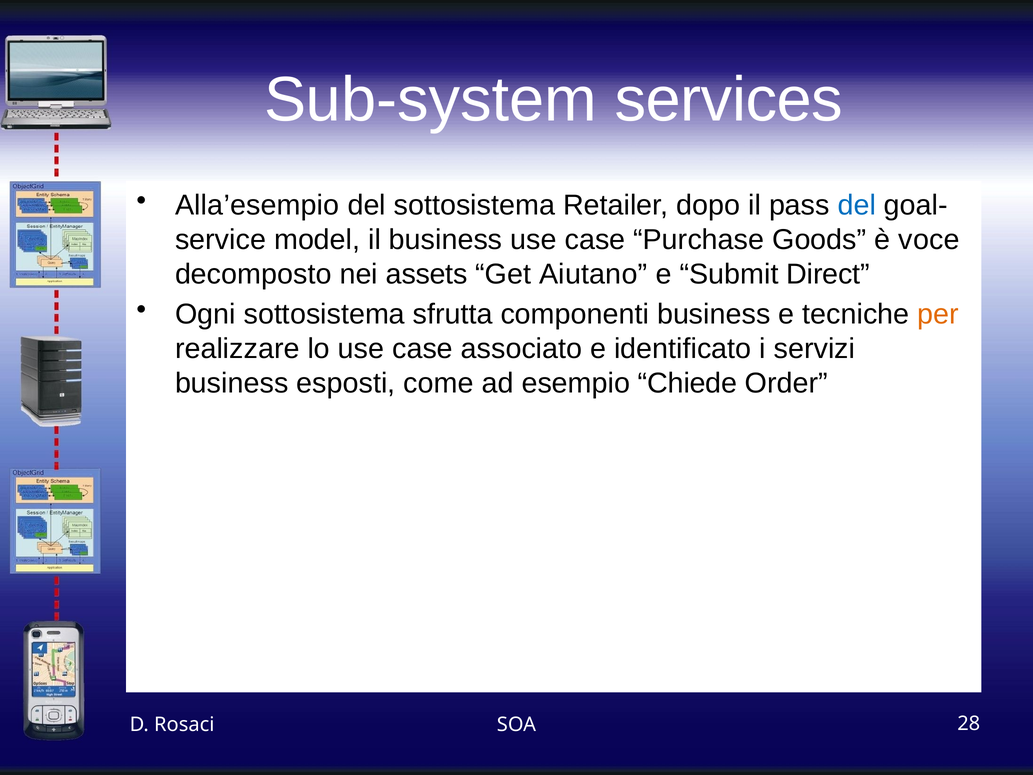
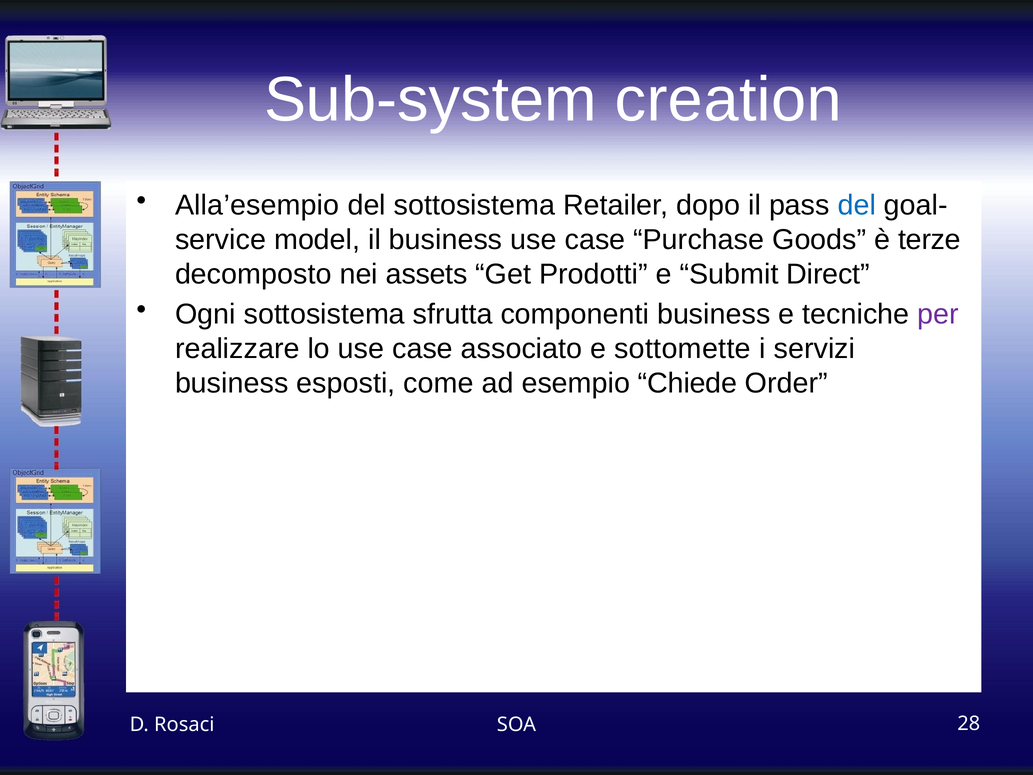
services: services -> creation
voce: voce -> terze
Aiutano: Aiutano -> Prodotti
per colour: orange -> purple
identificato: identificato -> sottomette
